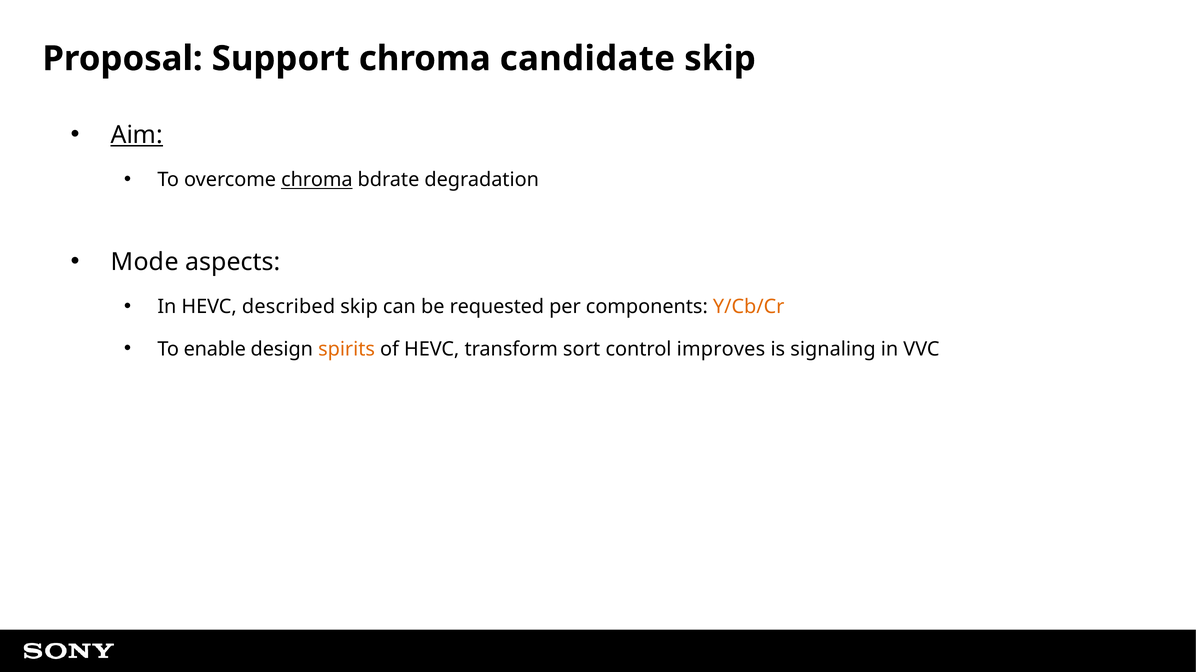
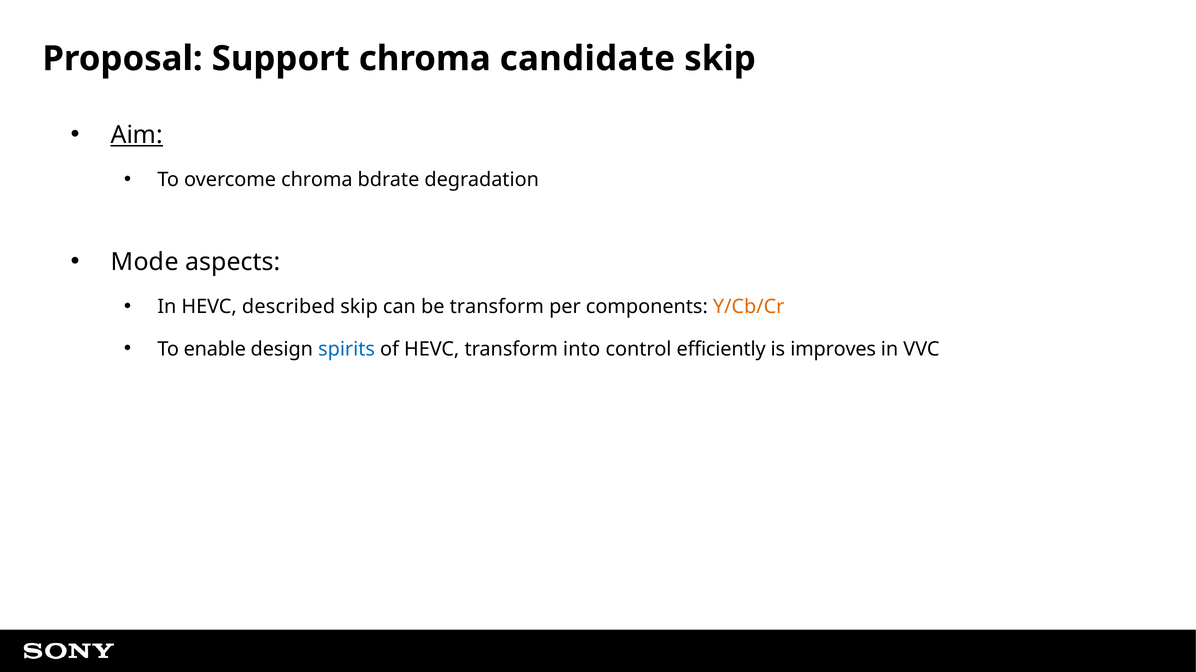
chroma at (317, 180) underline: present -> none
be requested: requested -> transform
spirits colour: orange -> blue
sort: sort -> into
improves: improves -> efficiently
signaling: signaling -> improves
